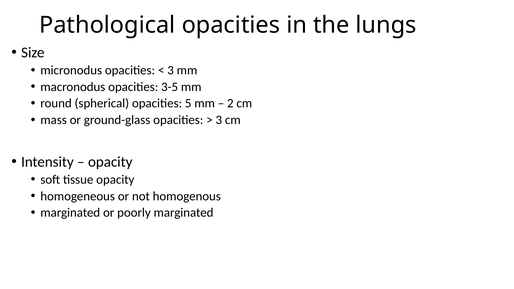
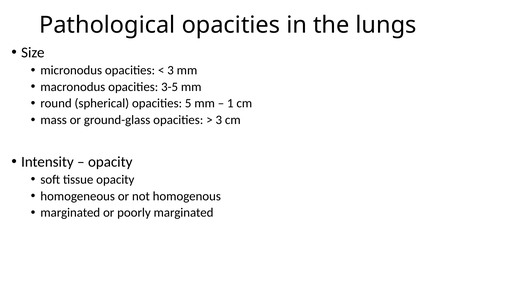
2: 2 -> 1
